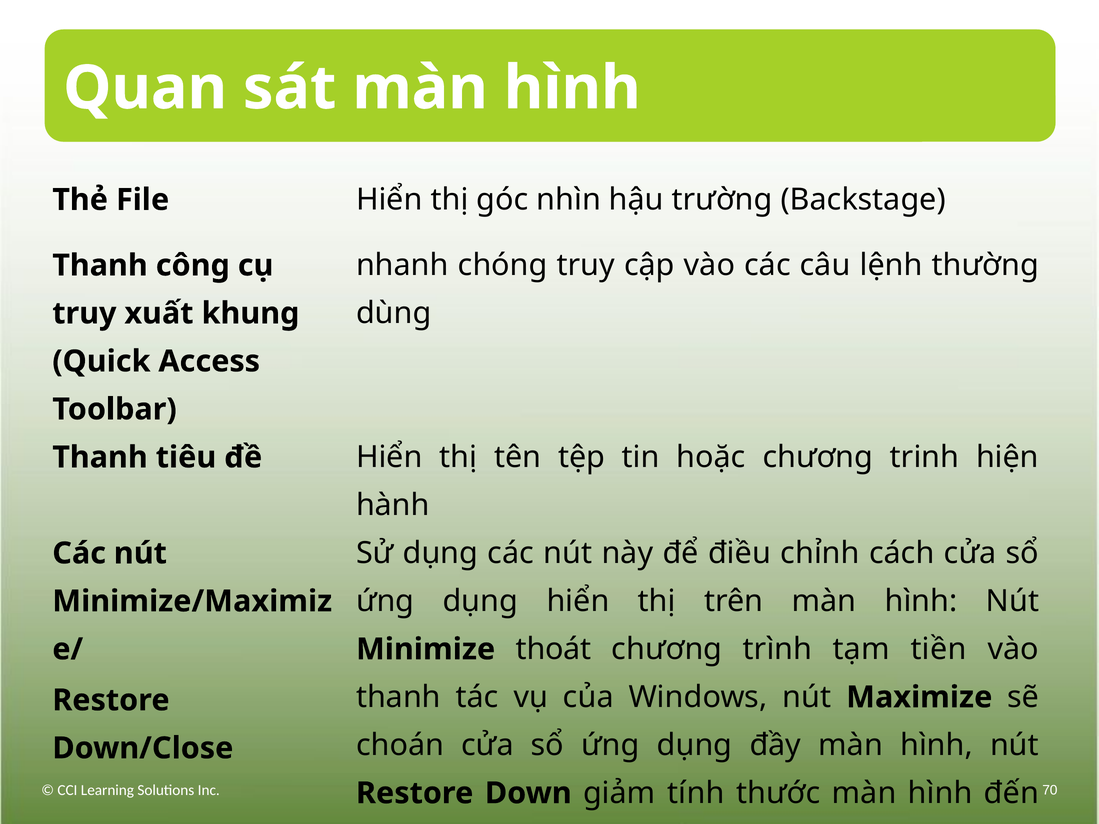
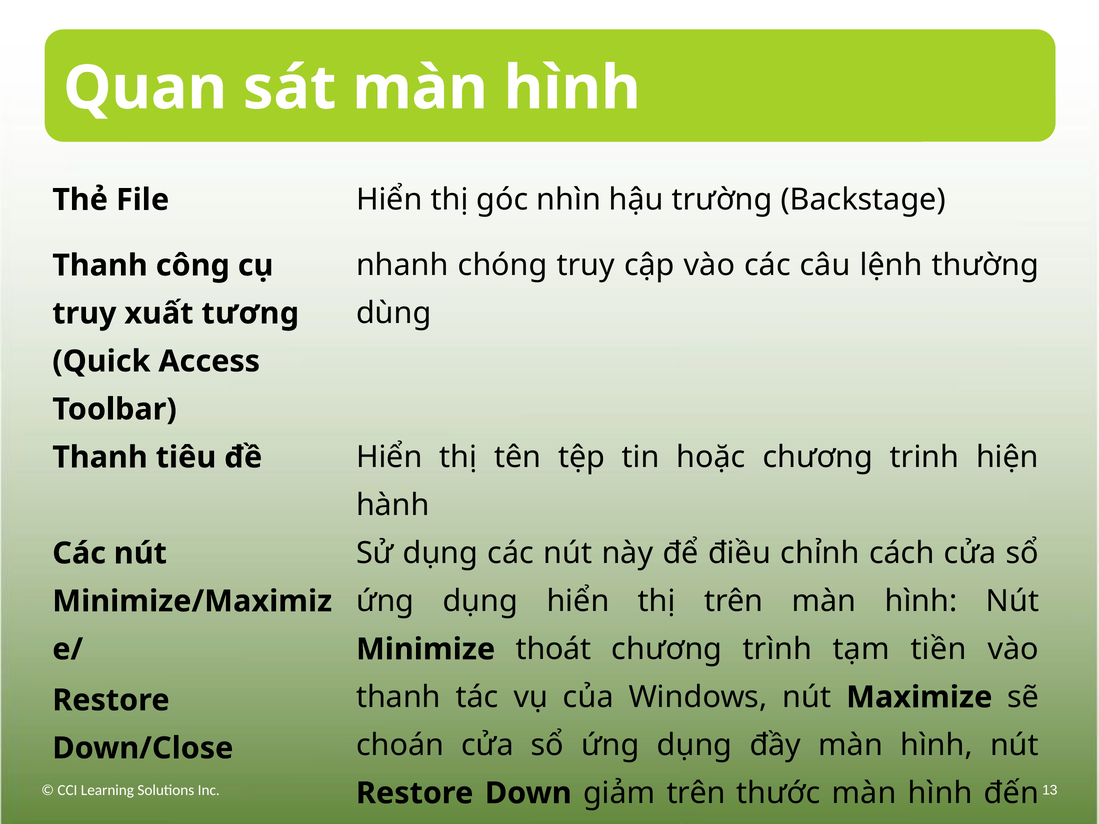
khung: khung -> tương
70: 70 -> 13
giảm tính: tính -> trên
